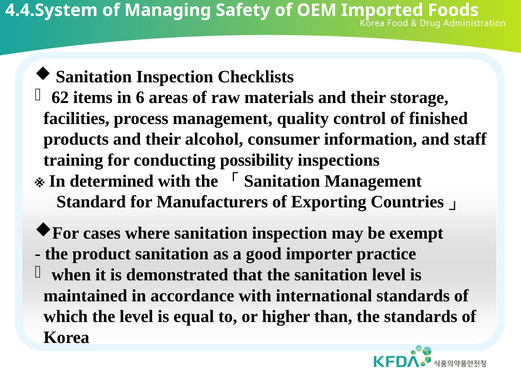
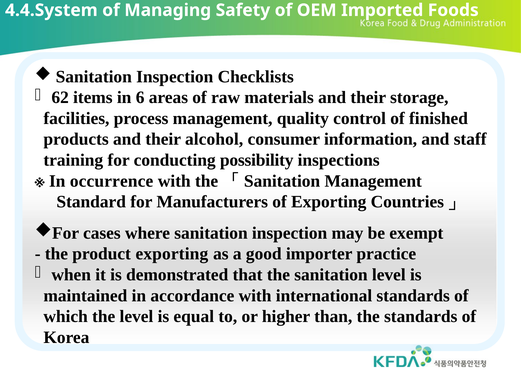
determined: determined -> occurrence
product sanitation: sanitation -> exporting
